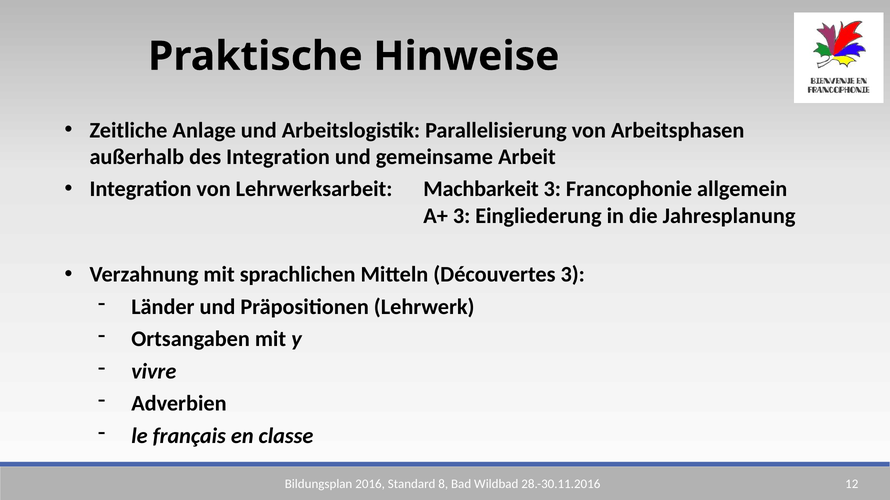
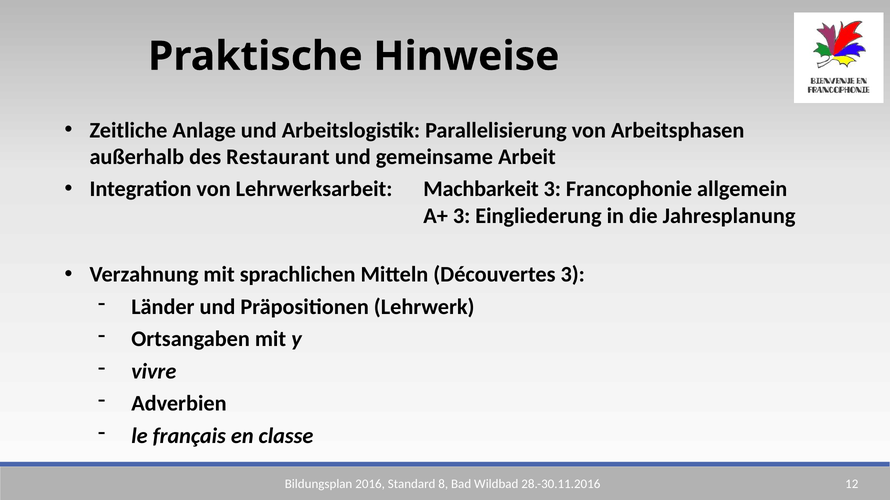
des Integration: Integration -> Restaurant
